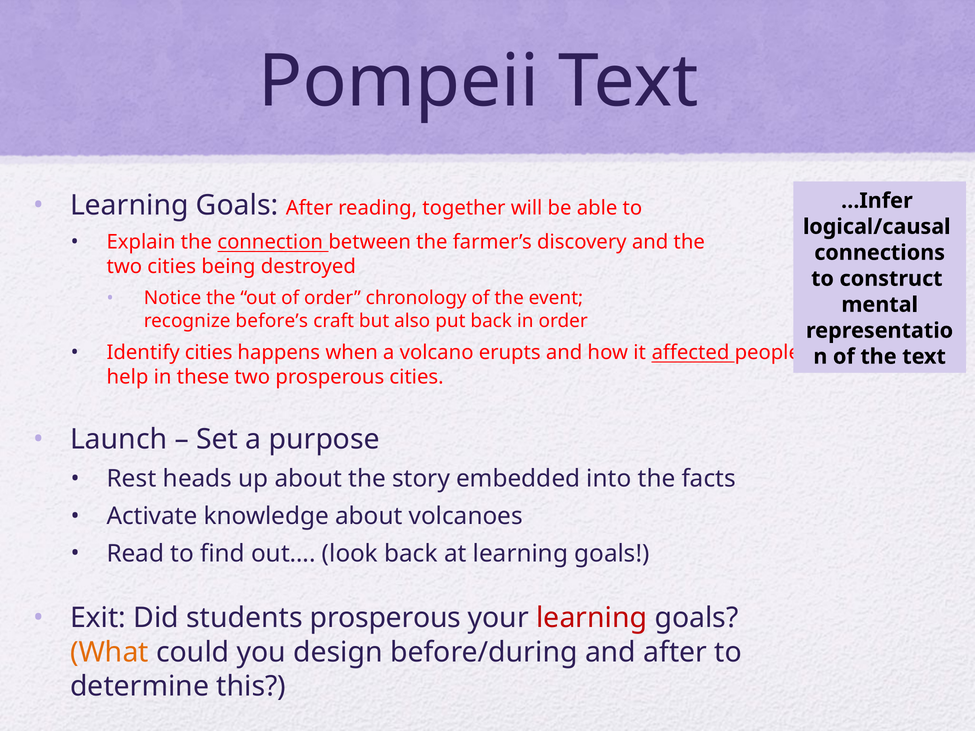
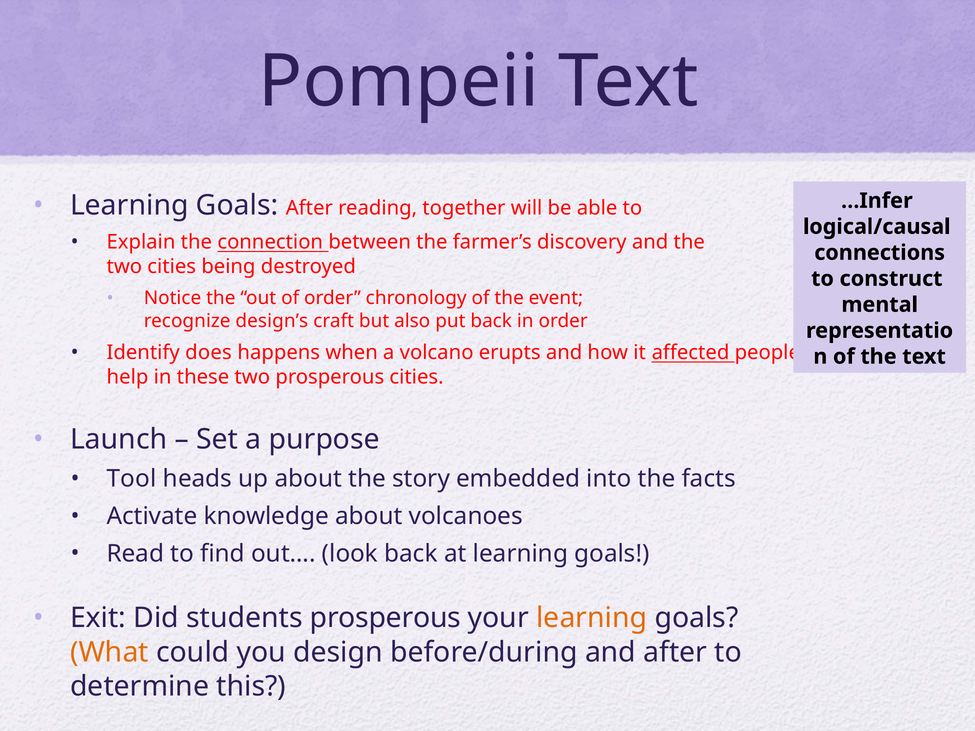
before’s: before’s -> design’s
Identify cities: cities -> does
Rest: Rest -> Tool
learning at (592, 618) colour: red -> orange
